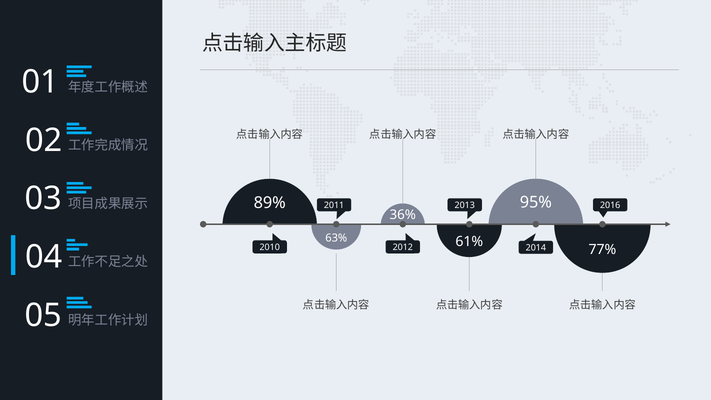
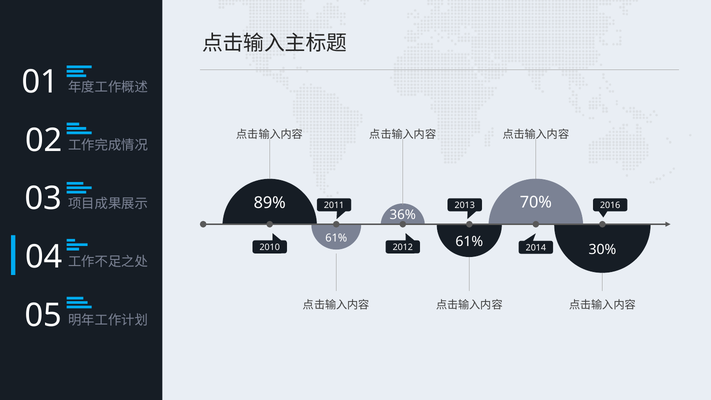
95%: 95% -> 70%
63% at (336, 238): 63% -> 61%
77%: 77% -> 30%
